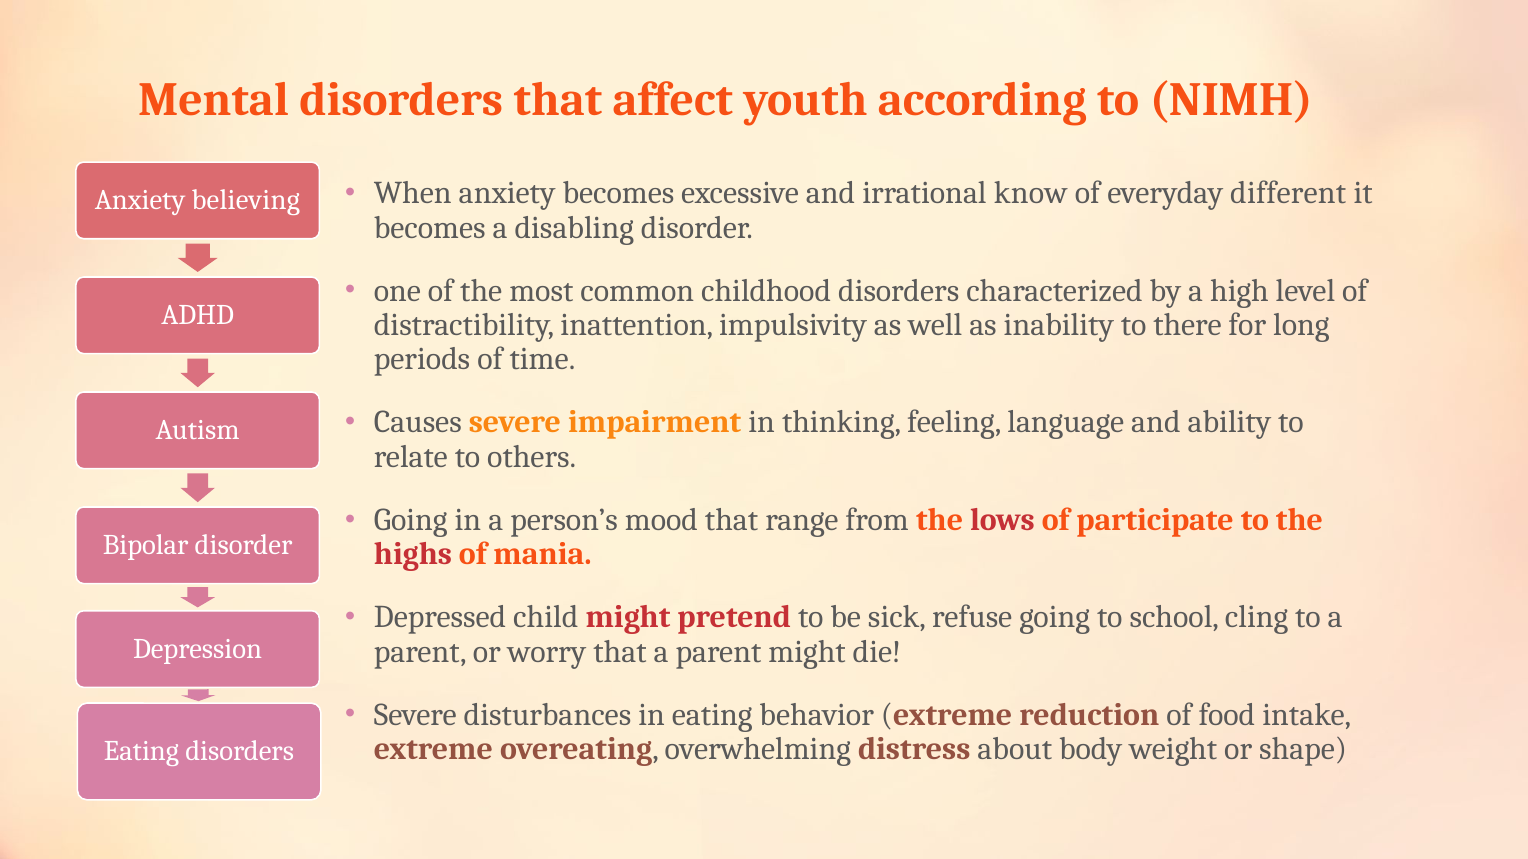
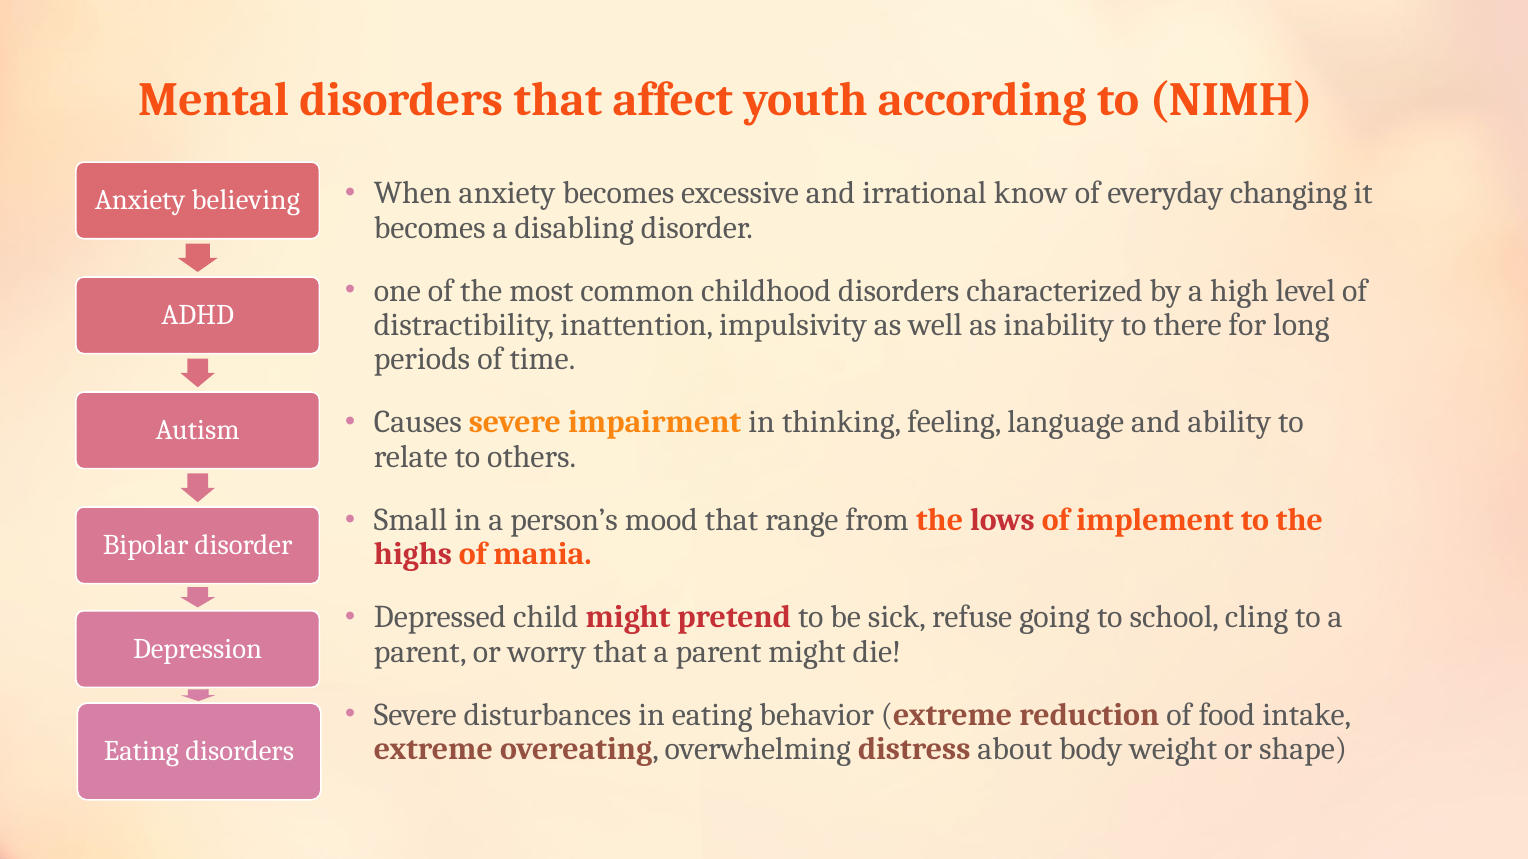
different: different -> changing
Going at (411, 520): Going -> Small
participate: participate -> implement
